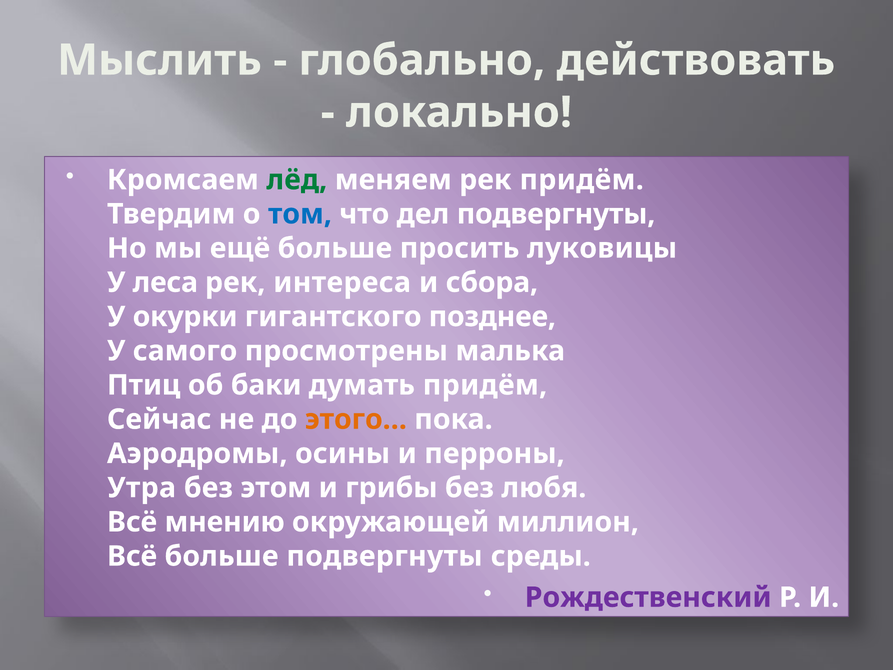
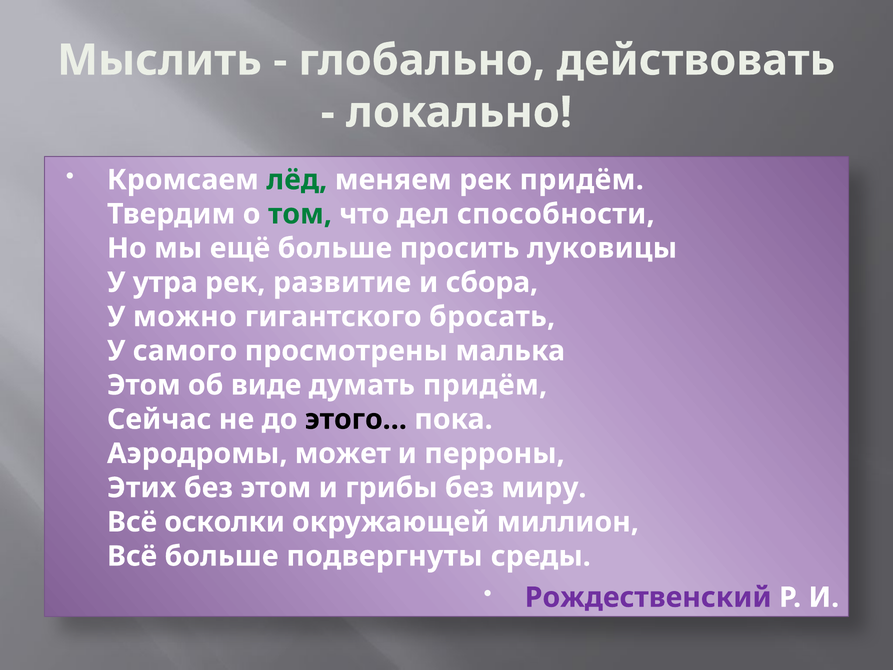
том colour: blue -> green
дел подвергнуты: подвергнуты -> способности
леса: леса -> утра
интереса: интереса -> развитие
окурки: окурки -> можно
позднее: позднее -> бросать
Птиц at (144, 385): Птиц -> Этом
баки: баки -> виде
этого… colour: orange -> black
осины: осины -> может
Утра: Утра -> Этих
любя: любя -> миру
мнению: мнению -> осколки
